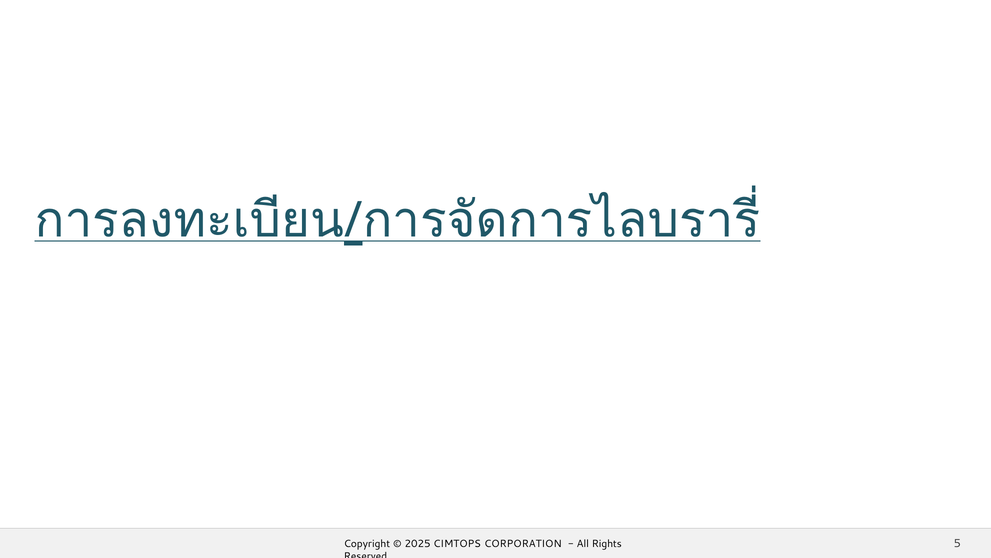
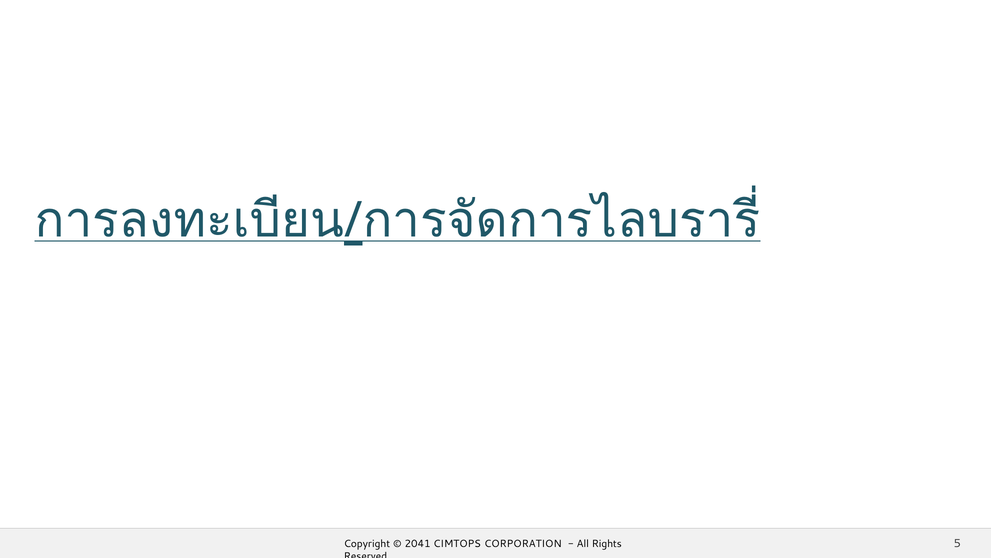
2025: 2025 -> 2041
